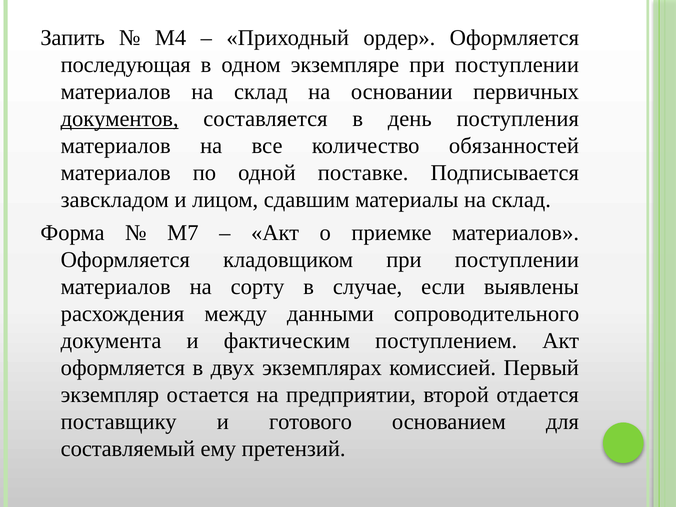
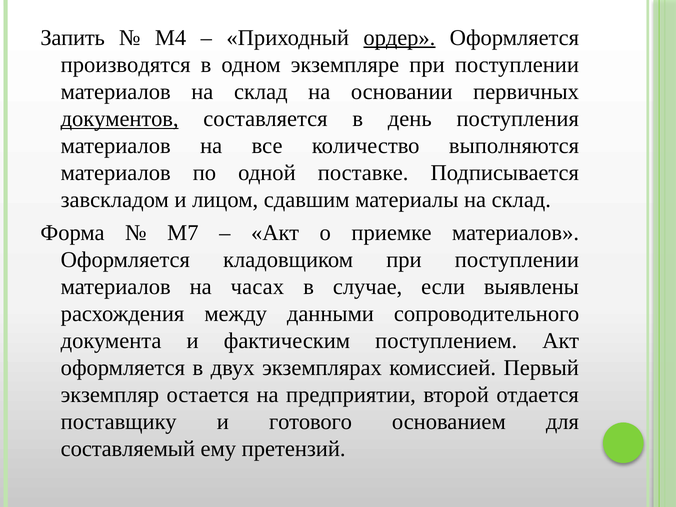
ордер underline: none -> present
последующая: последующая -> производятся
обязанностей: обязанностей -> выполняются
сорту: сорту -> часах
